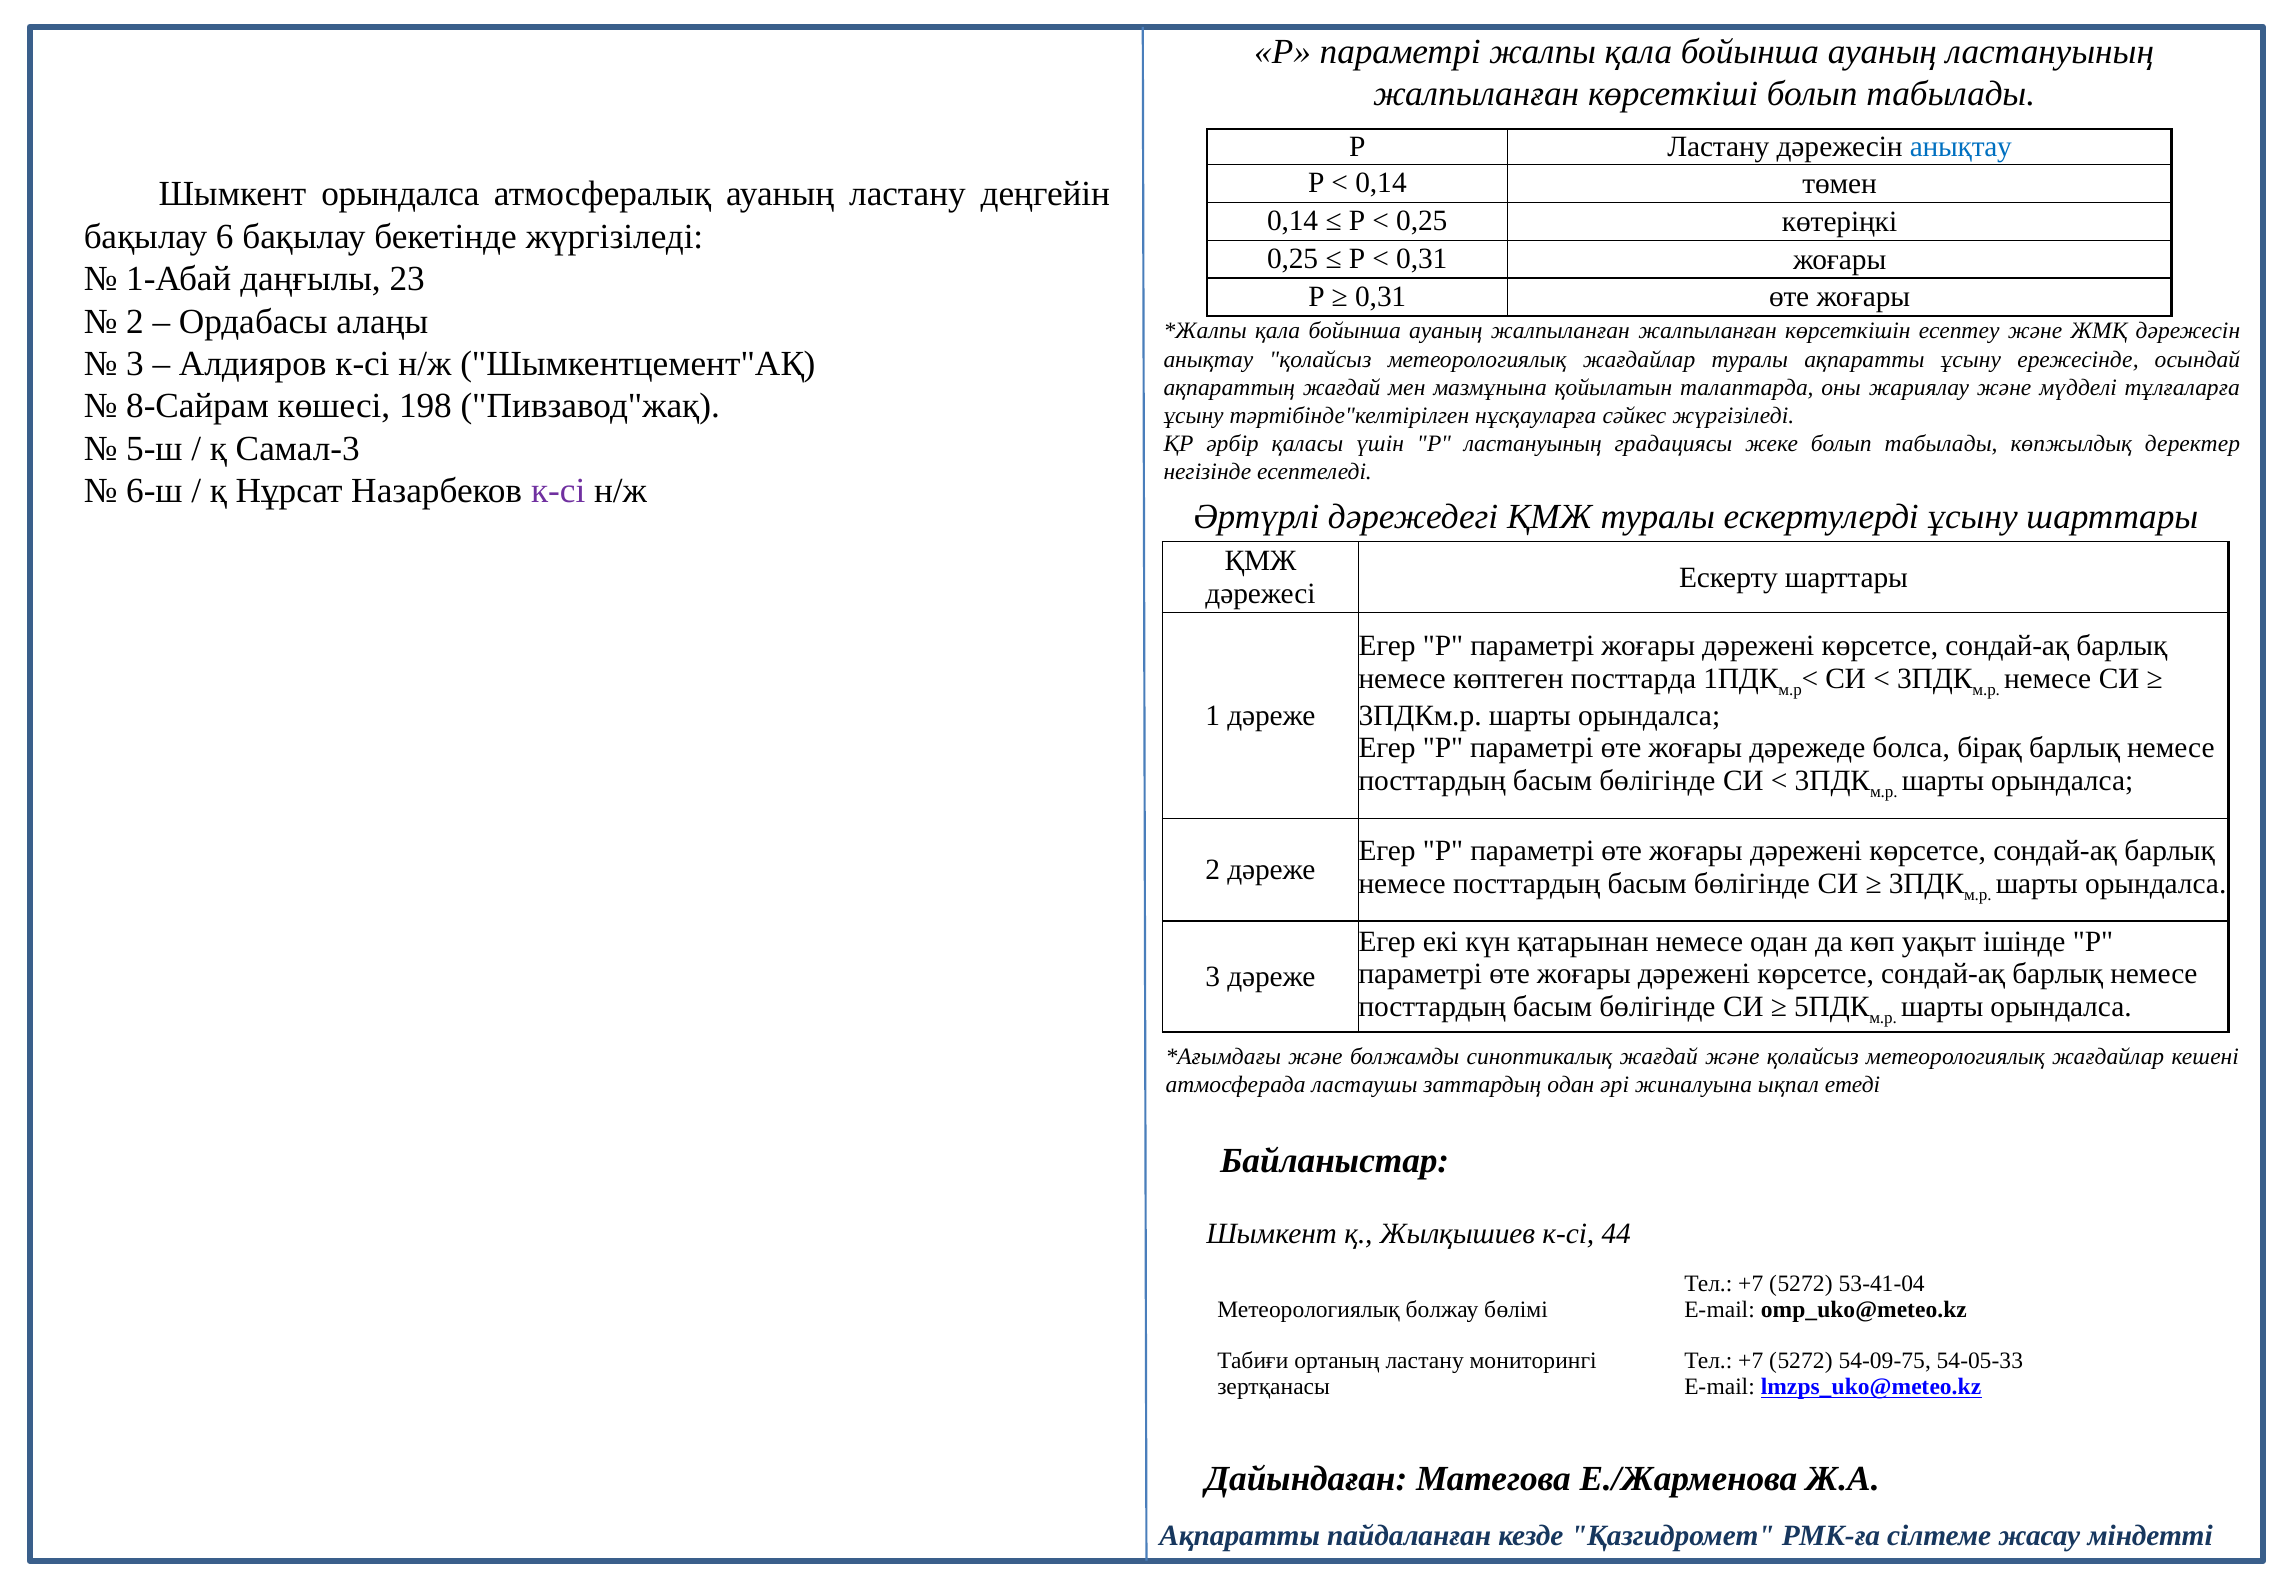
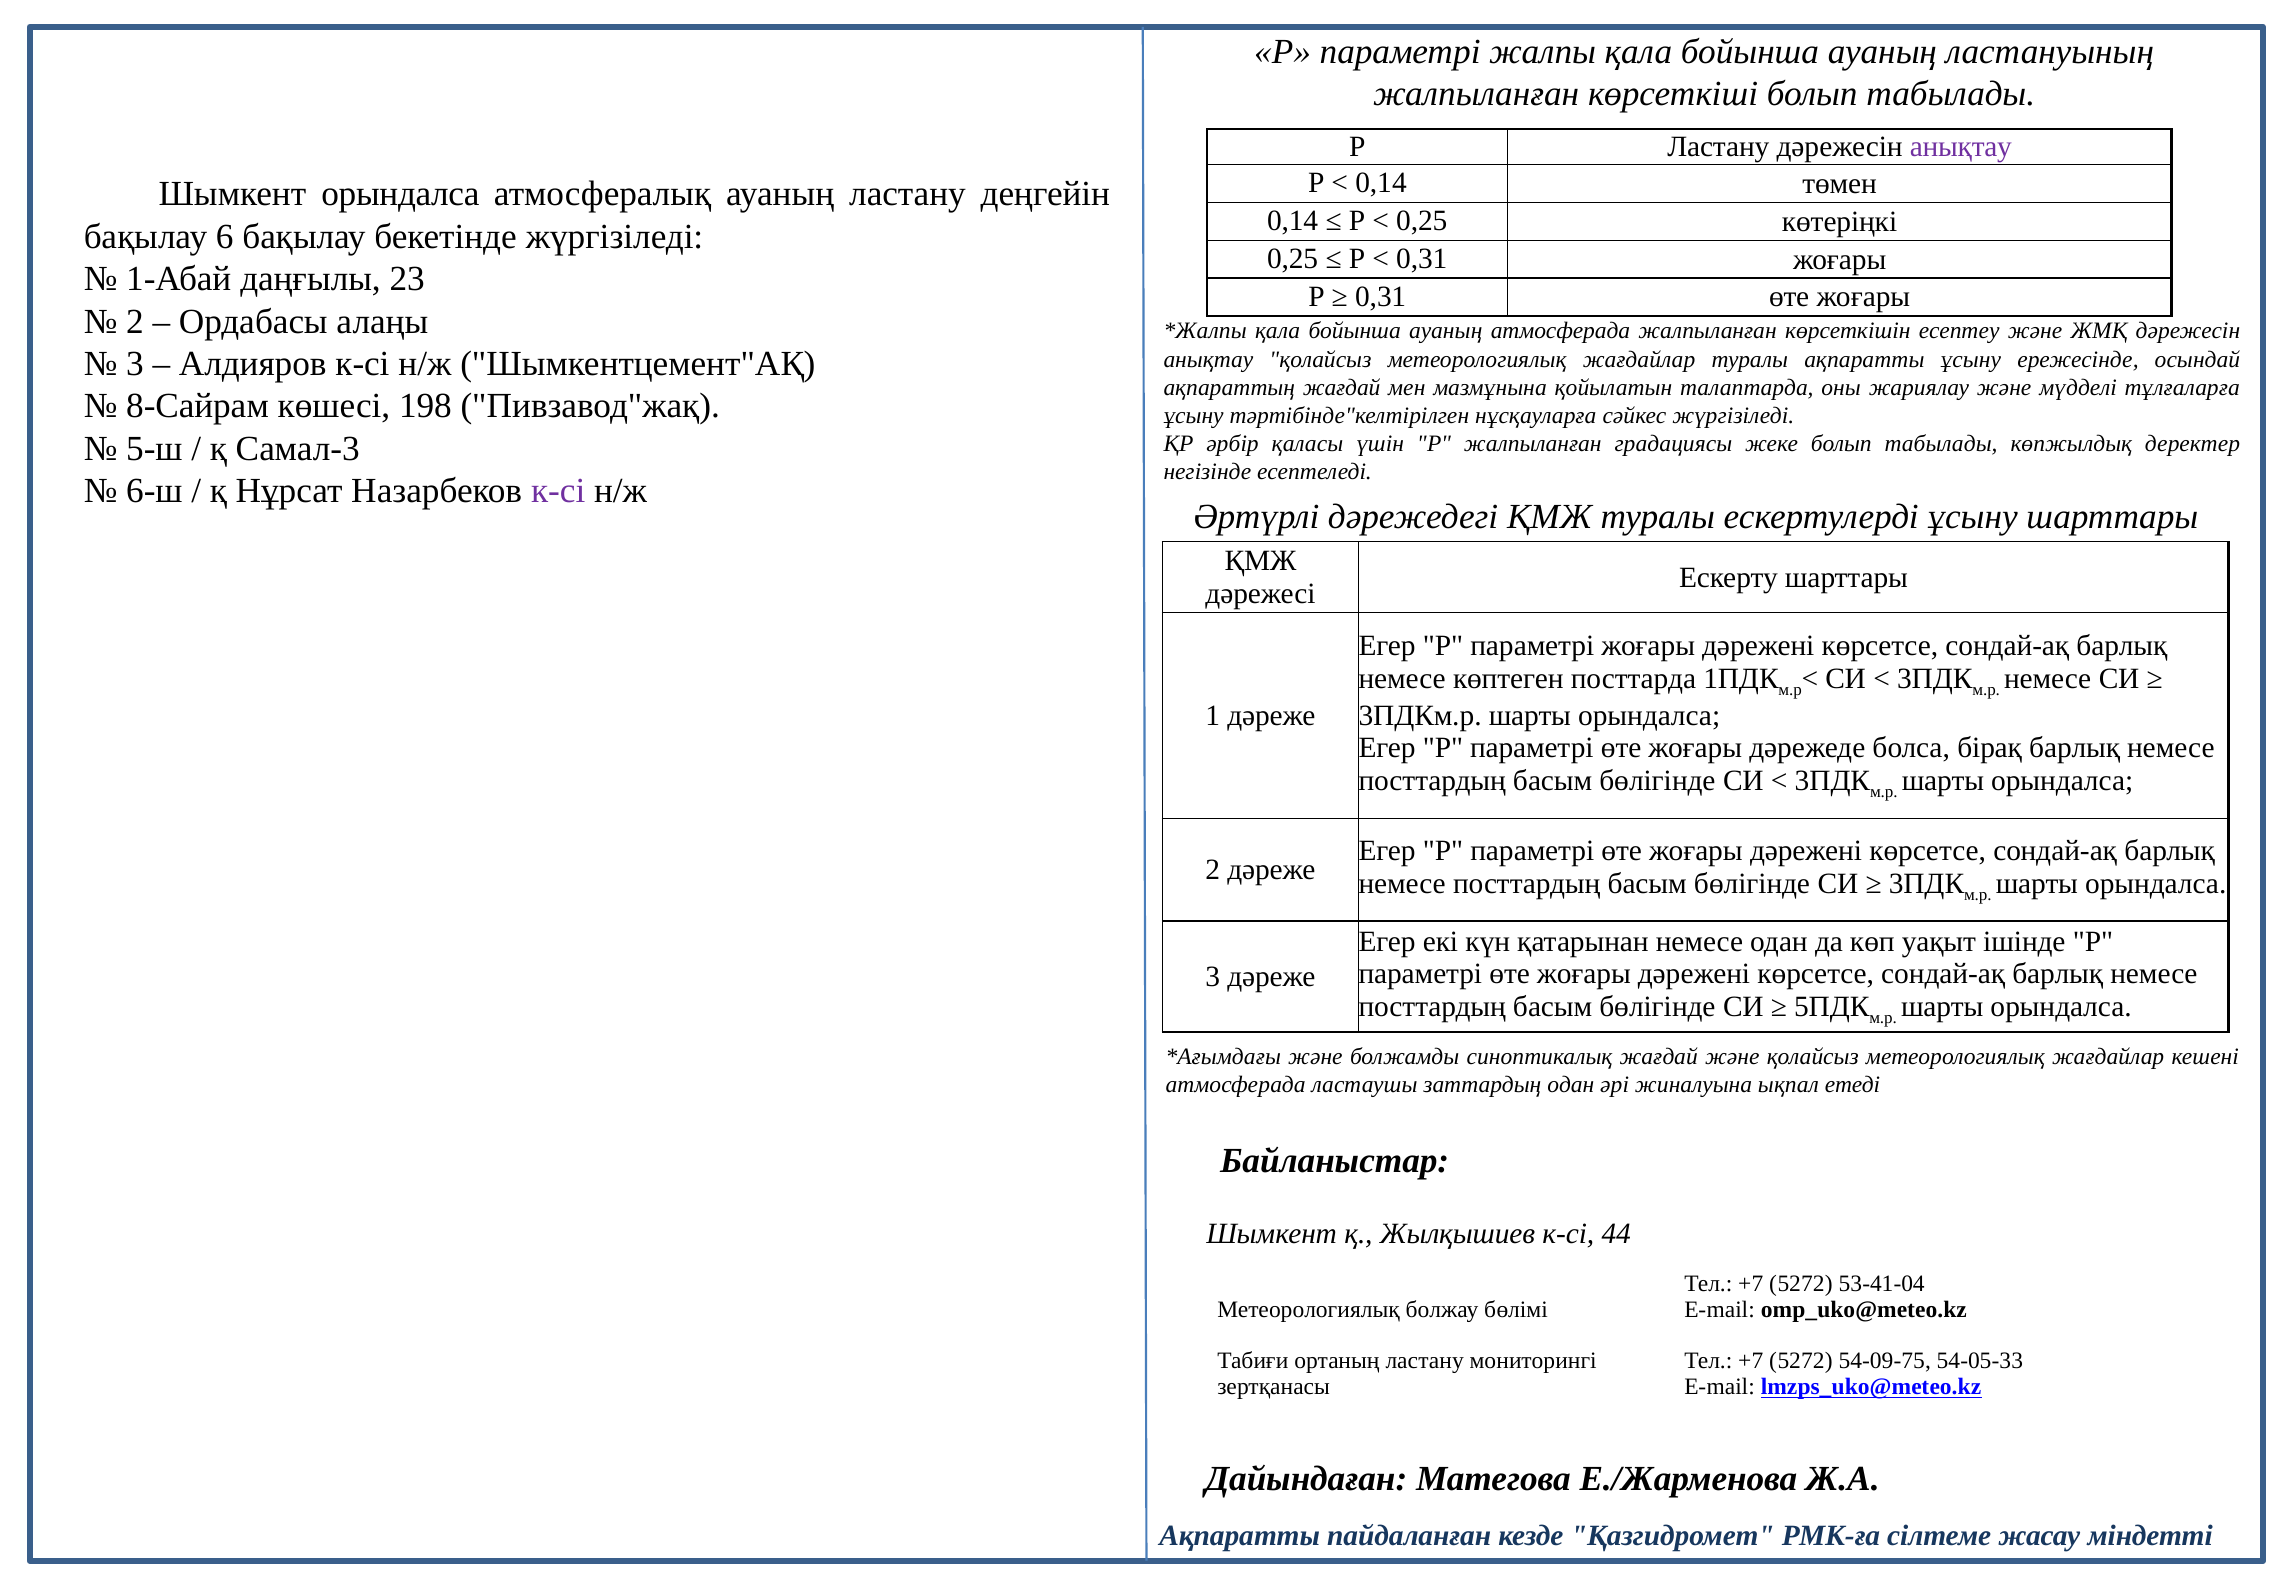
анықтау at (1961, 147) colour: blue -> purple
ауаның жалпыланған: жалпыланған -> атмосферада
Р ластануының: ластануының -> жалпыланған
